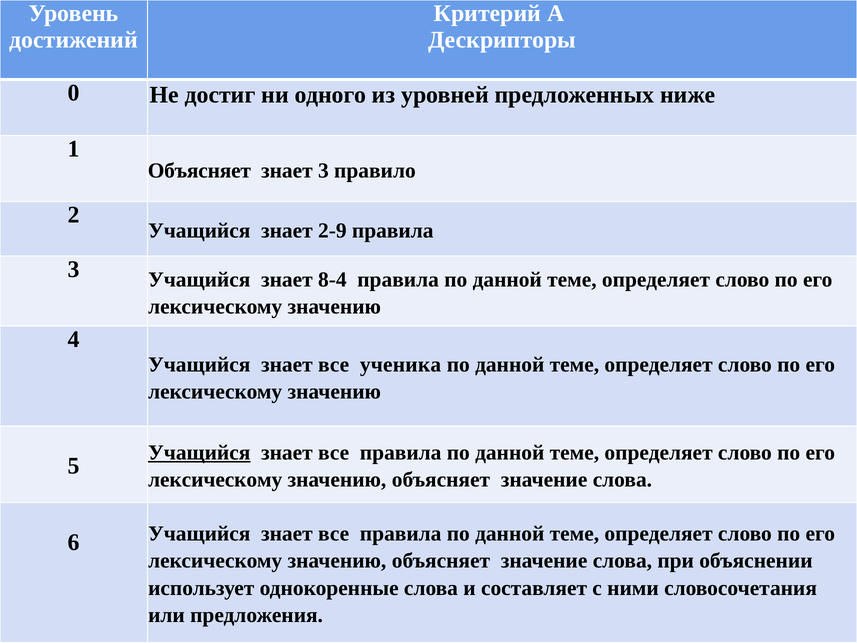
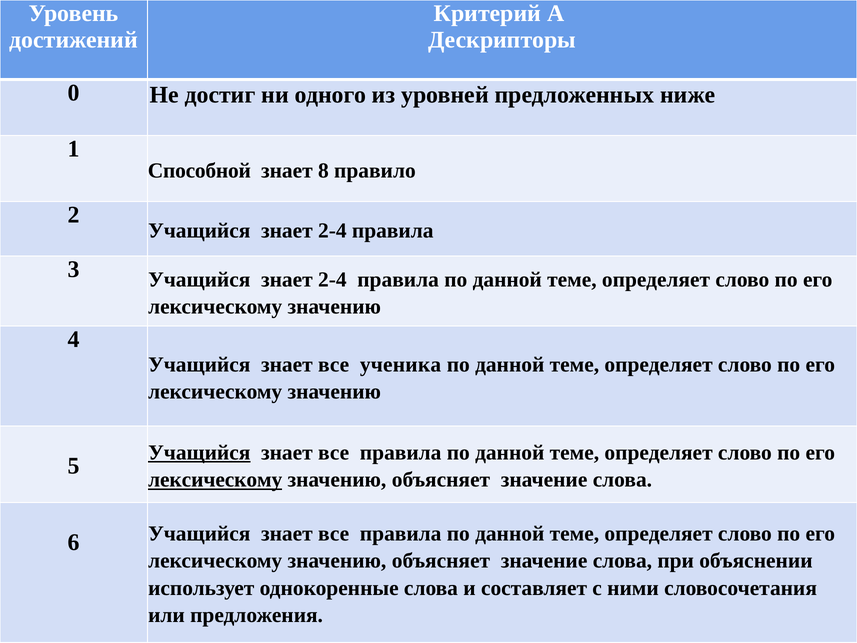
Объясняет at (199, 171): Объясняет -> Способной
знает 3: 3 -> 8
2-9 at (332, 231): 2-9 -> 2-4
3 Учащийся знает 8-4: 8-4 -> 2-4
лексическому at (215, 480) underline: none -> present
